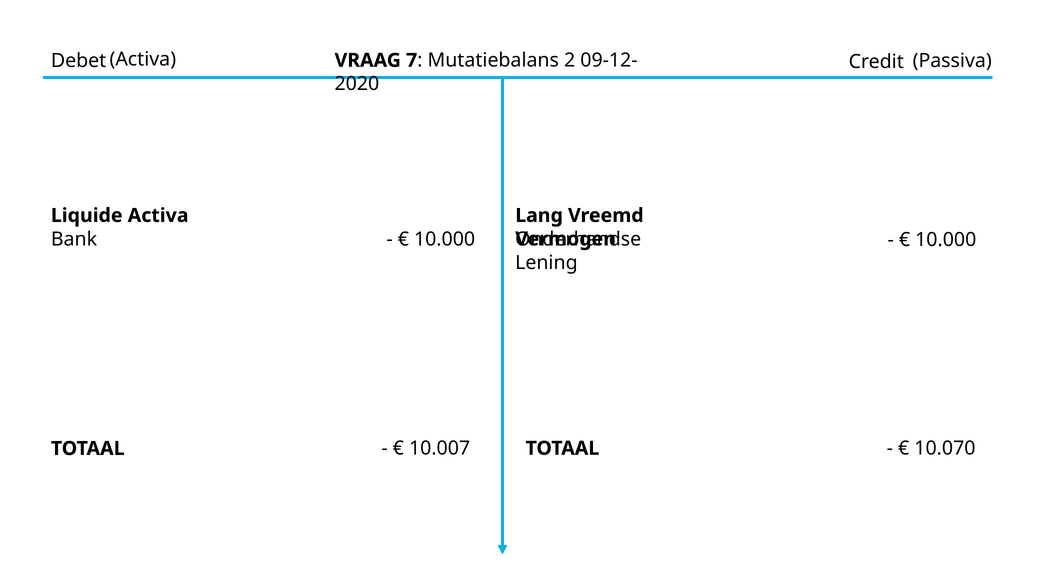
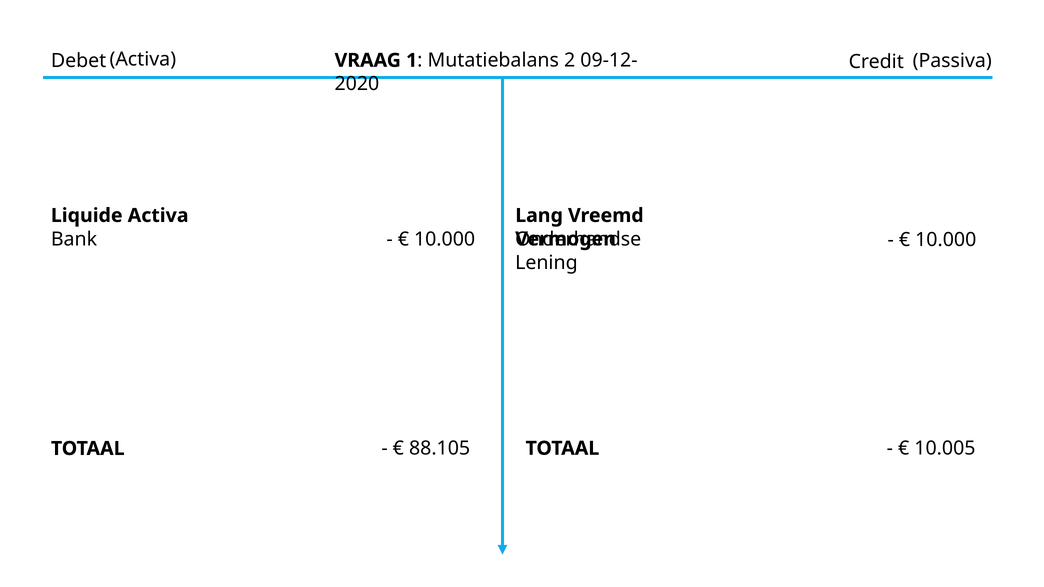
7: 7 -> 1
10.070: 10.070 -> 10.005
10.007: 10.007 -> 88.105
